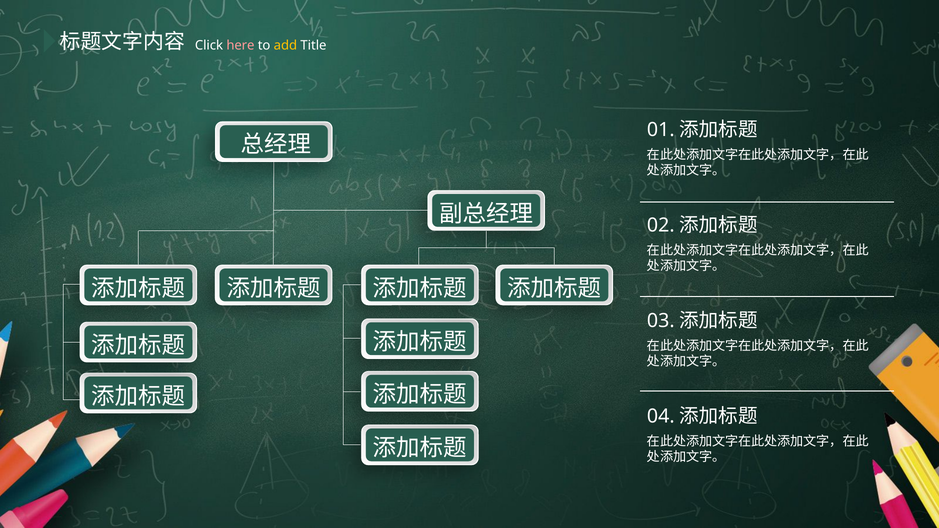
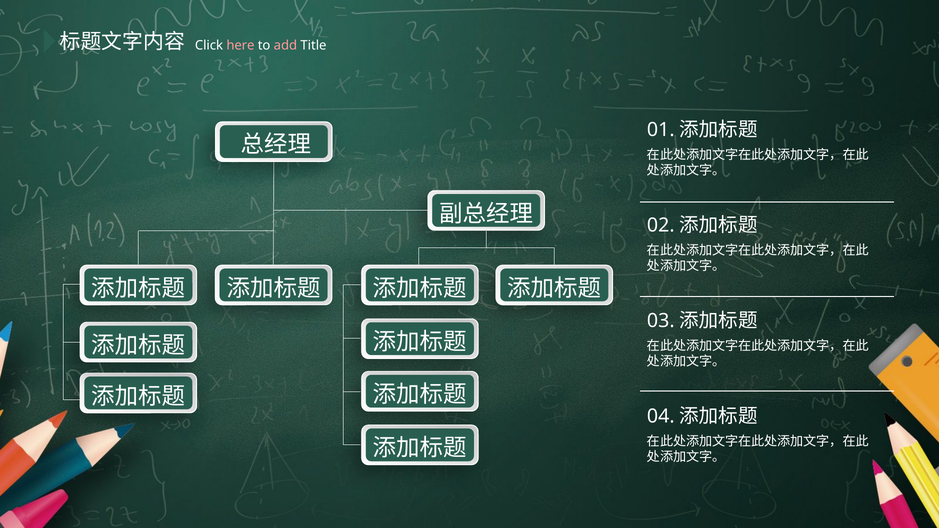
add colour: yellow -> pink
